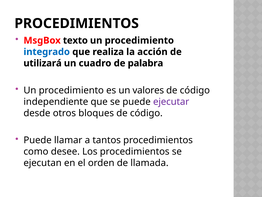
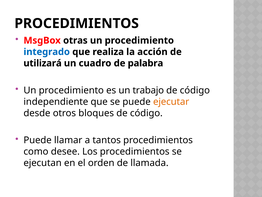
texto: texto -> otras
valores: valores -> trabajo
ejecutar colour: purple -> orange
